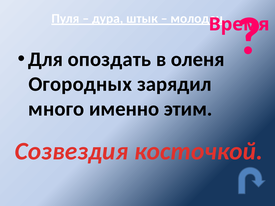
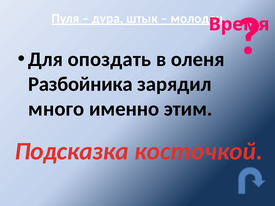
Огородных: Огородных -> Разбойника
Созвездия: Созвездия -> Подсказка
